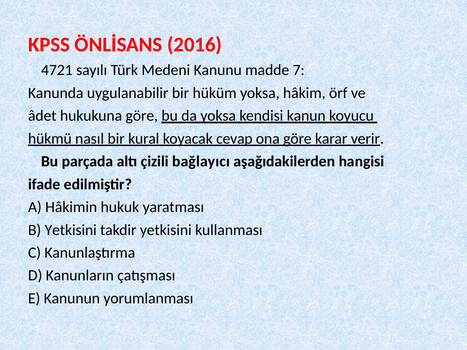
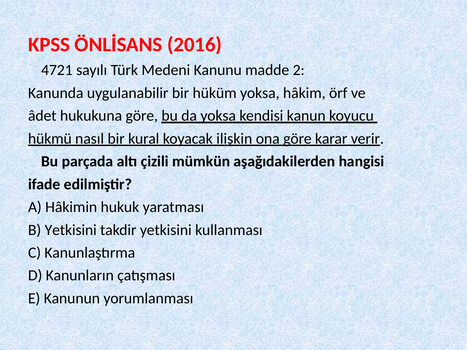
7: 7 -> 2
cevap: cevap -> ilişkin
bağlayıcı: bağlayıcı -> mümkün
